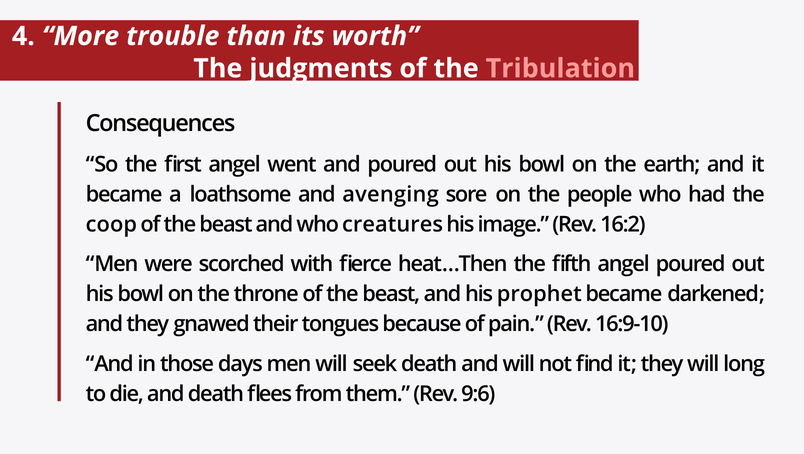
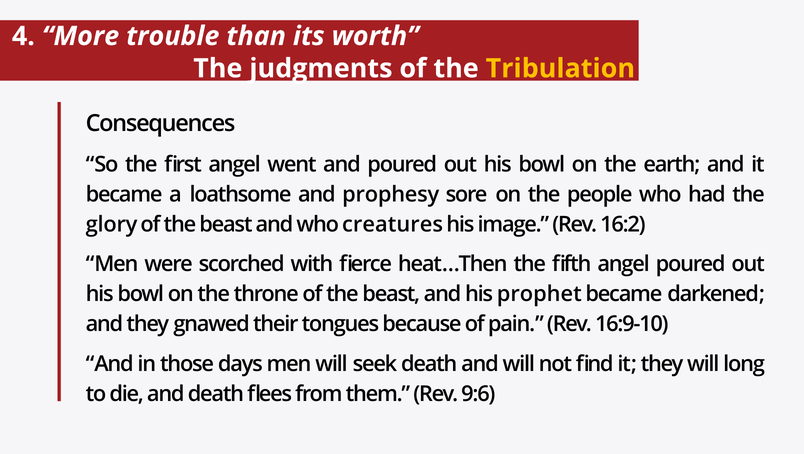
Tribulation colour: pink -> yellow
avenging: avenging -> prophesy
coop: coop -> glory
